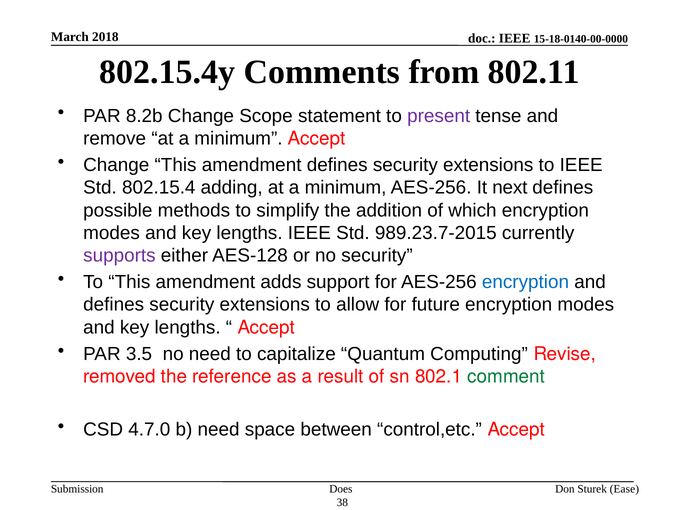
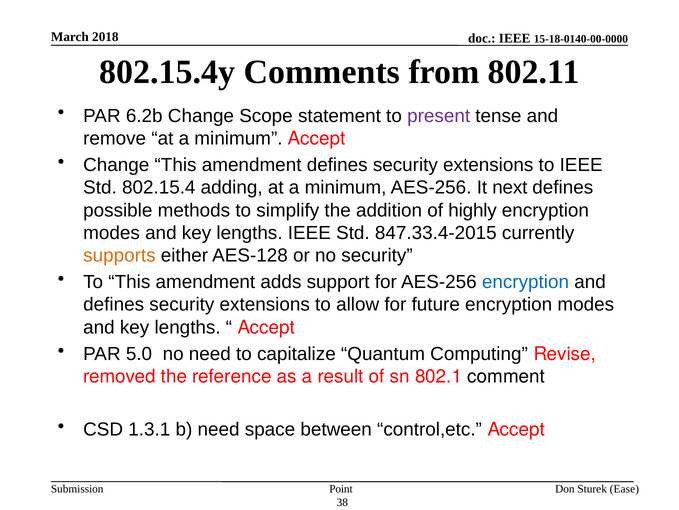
8.2b: 8.2b -> 6.2b
which: which -> highly
989.23.7-2015: 989.23.7-2015 -> 847.33.4-2015
supports colour: purple -> orange
3.5: 3.5 -> 5.0
comment colour: green -> black
4.7.0: 4.7.0 -> 1.3.1
Does: Does -> Point
